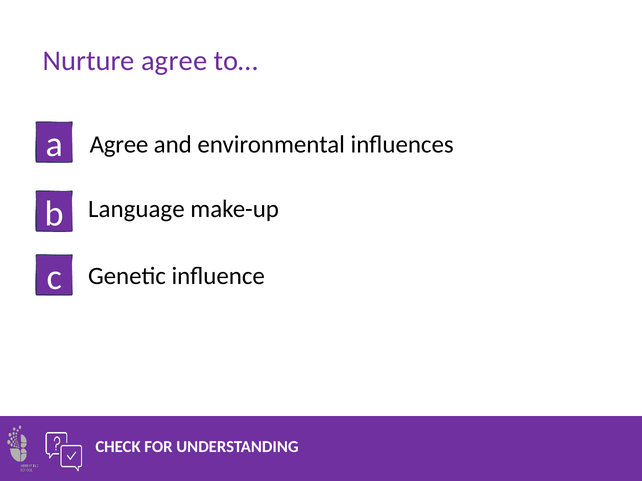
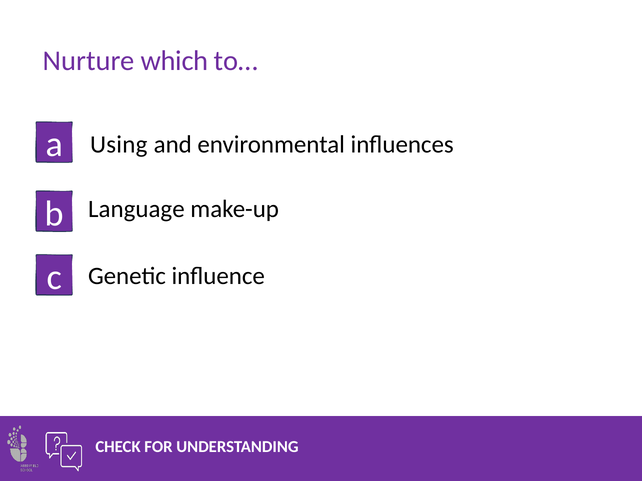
Nurture agree: agree -> which
Agree at (119, 145): Agree -> Using
